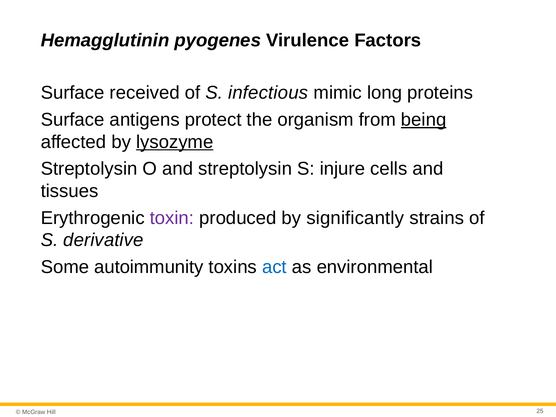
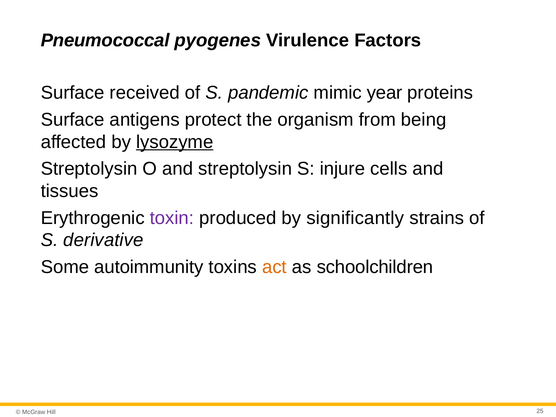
Hemagglutinin: Hemagglutinin -> Pneumococcal
infectious: infectious -> pandemic
long: long -> year
being underline: present -> none
act colour: blue -> orange
environmental: environmental -> schoolchildren
